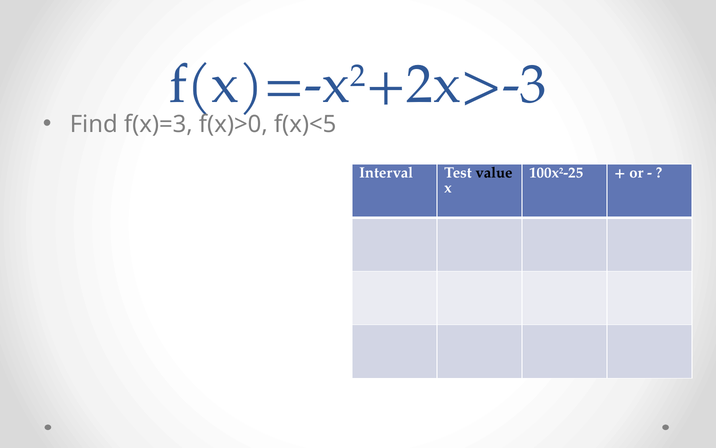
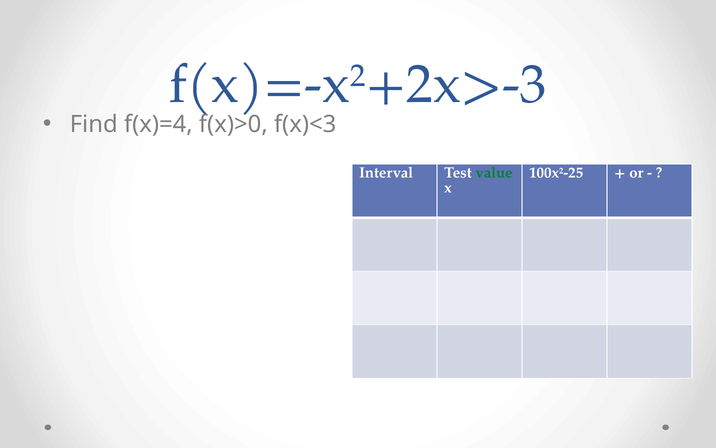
f(x)=3: f(x)=3 -> f(x)=4
f(x)<5: f(x)<5 -> f(x)<3
value colour: black -> green
